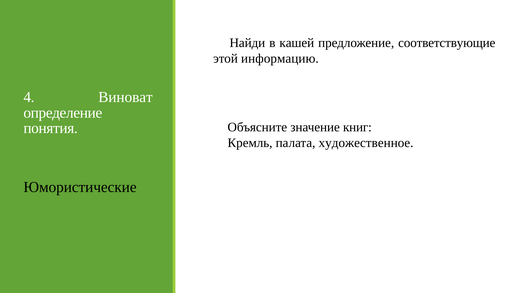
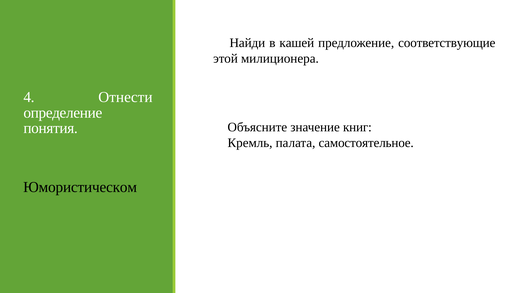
информацию: информацию -> милиционера
Виноват: Виноват -> Отнести
художественное: художественное -> самостоятельное
Юмористические: Юмористические -> Юмористическом
